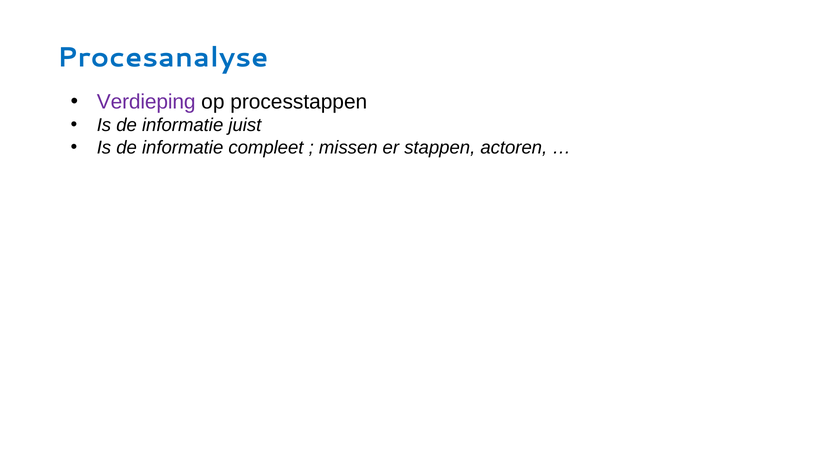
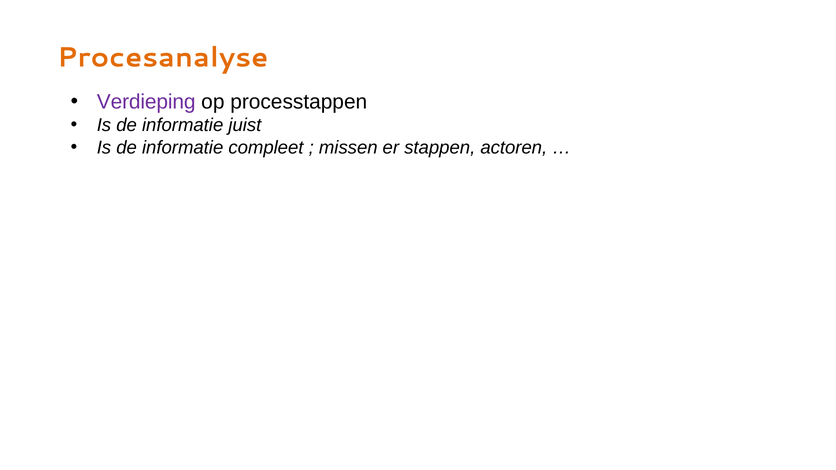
Procesanalyse colour: blue -> orange
